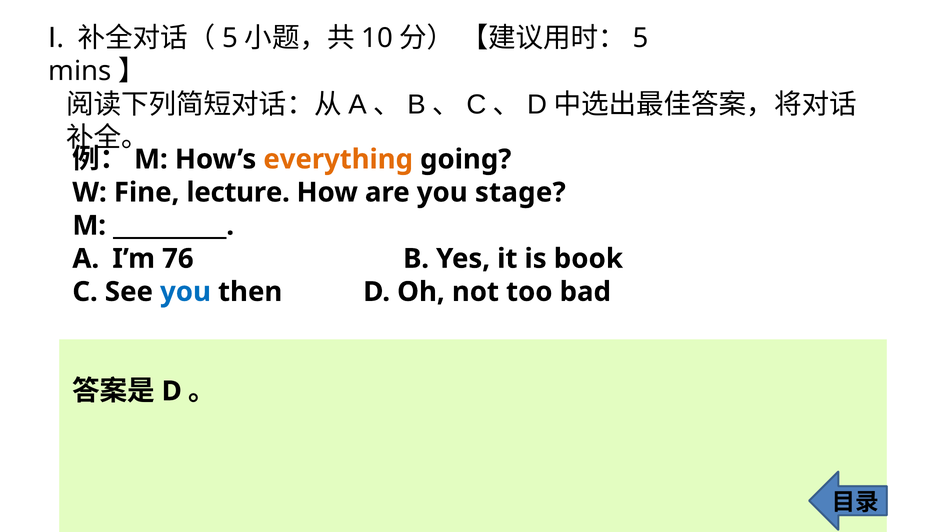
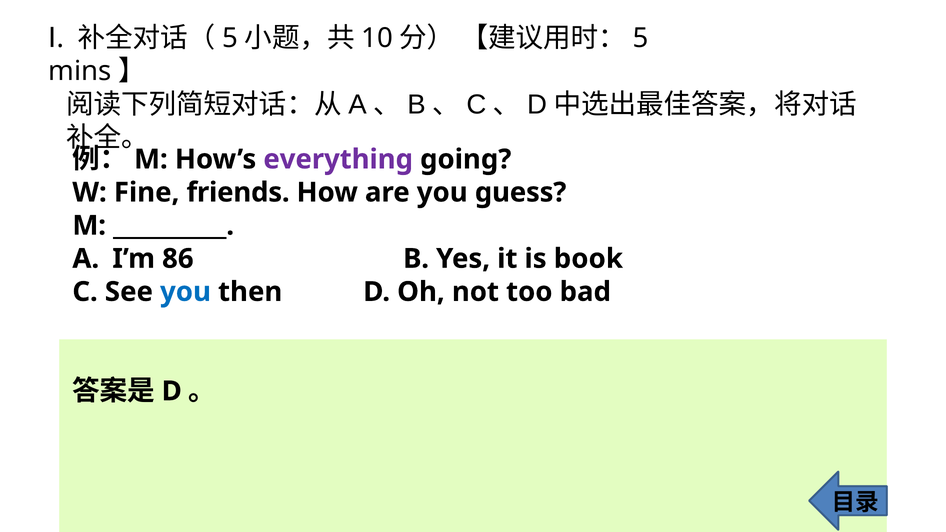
everything colour: orange -> purple
lecture: lecture -> friends
stage: stage -> guess
76: 76 -> 86
